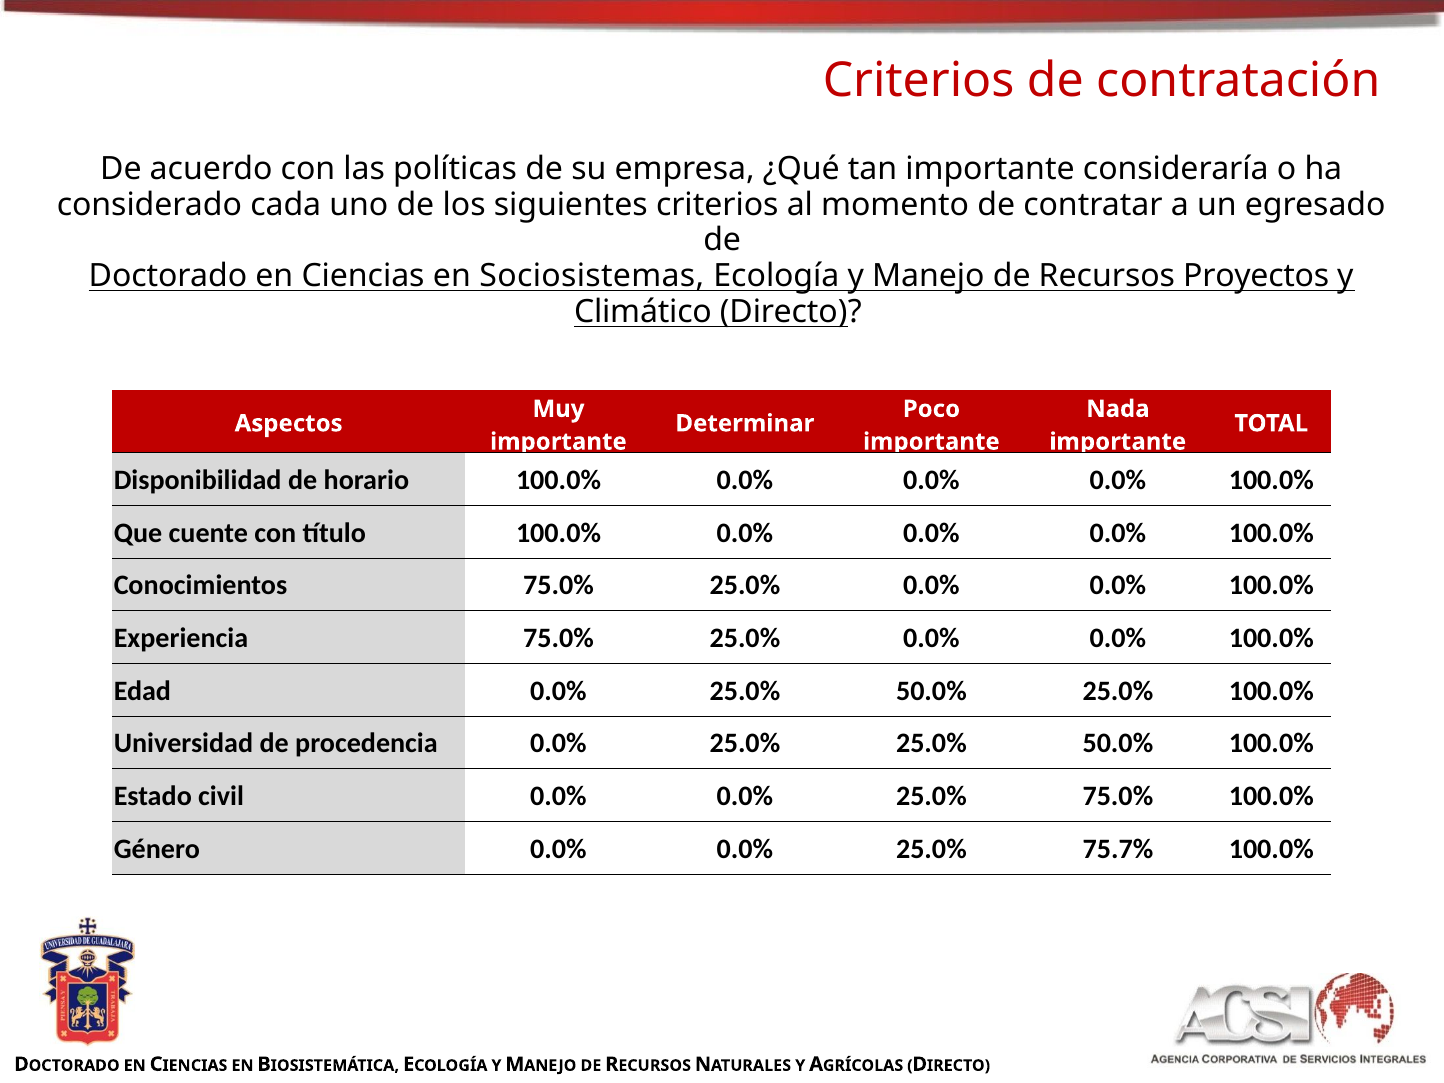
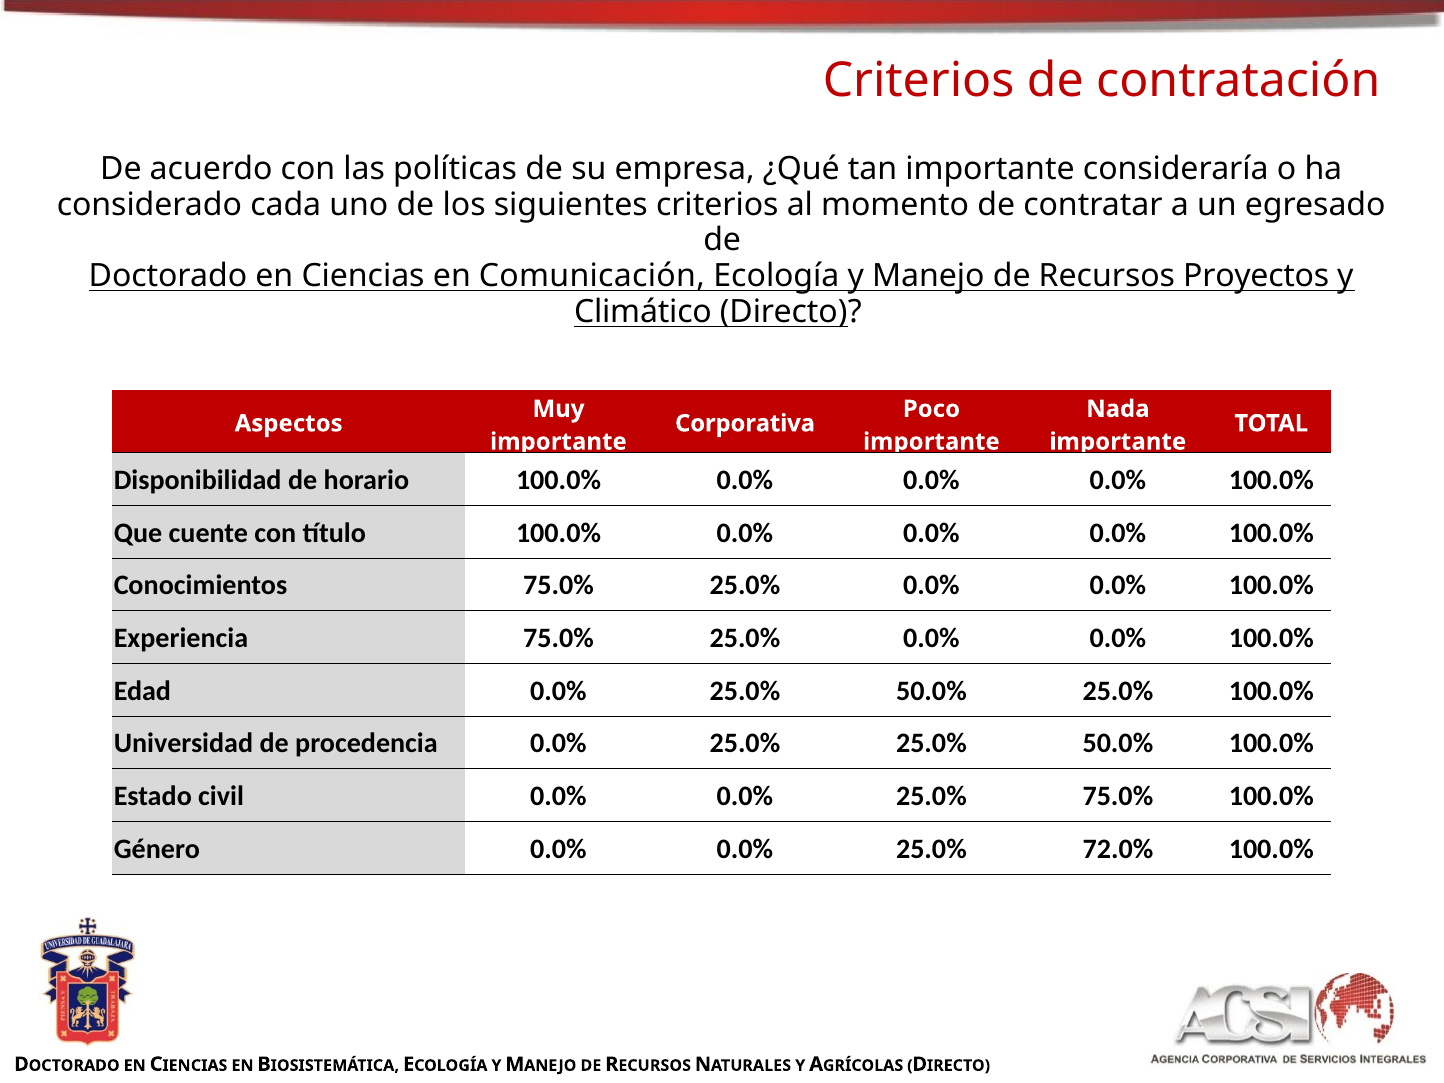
Sociosistemas: Sociosistemas -> Comunicación
Determinar: Determinar -> Corporativa
75.7%: 75.7% -> 72.0%
